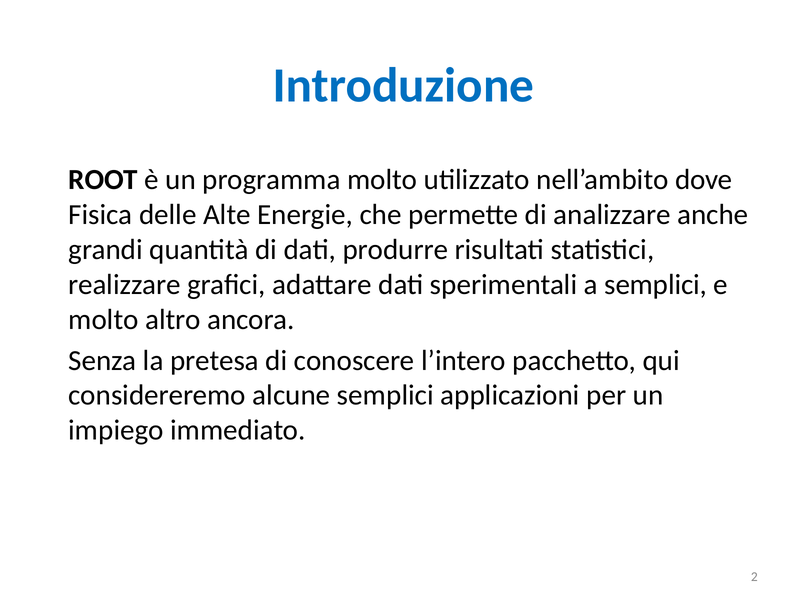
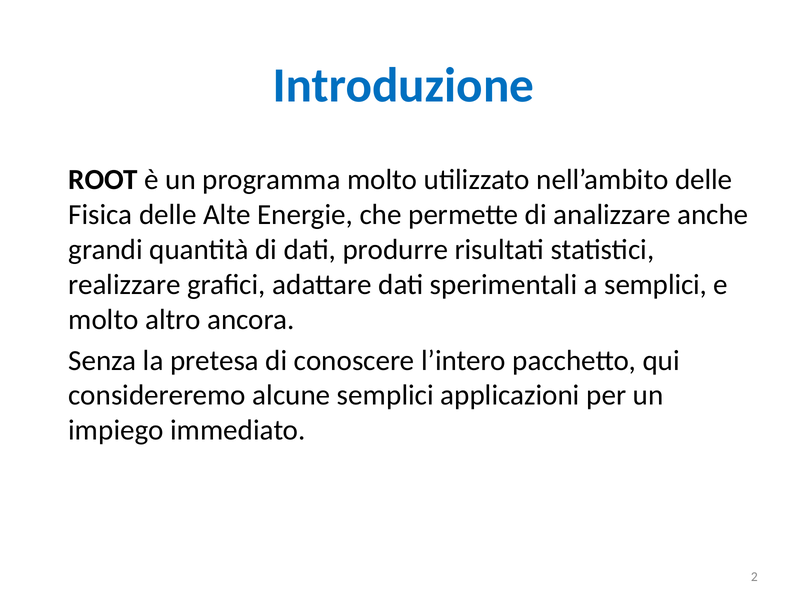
nell’ambito dove: dove -> delle
